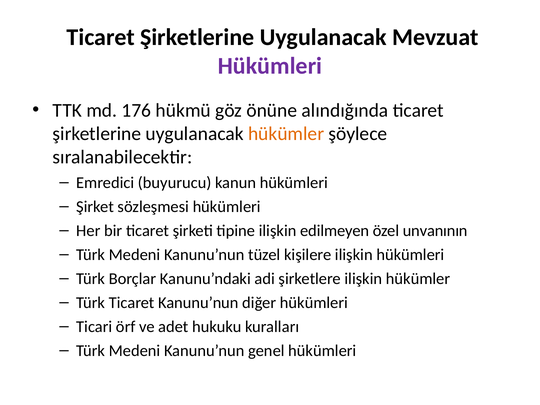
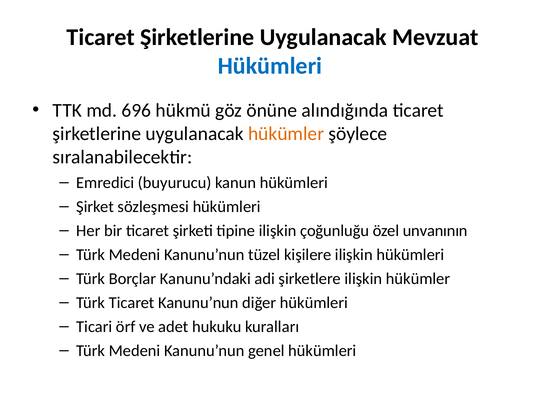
Hükümleri at (270, 66) colour: purple -> blue
176: 176 -> 696
edilmeyen: edilmeyen -> çoğunluğu
